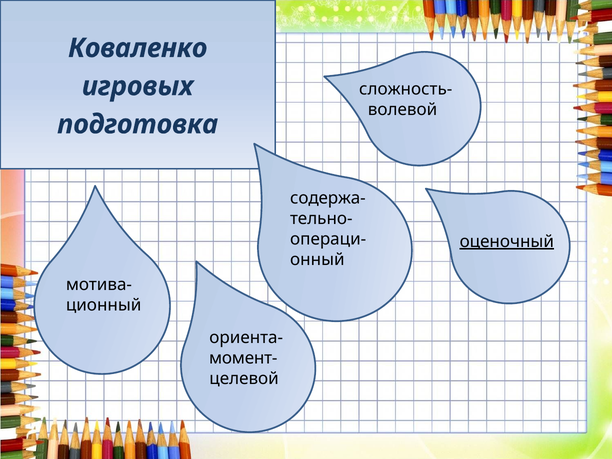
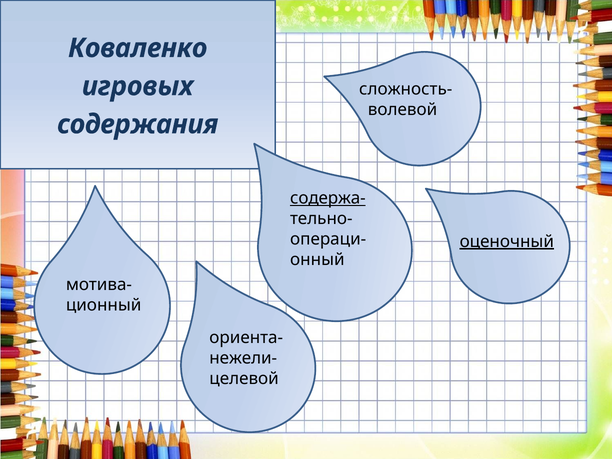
подготовка: подготовка -> содержания
содержа- underline: none -> present
момент-: момент- -> нежели-
